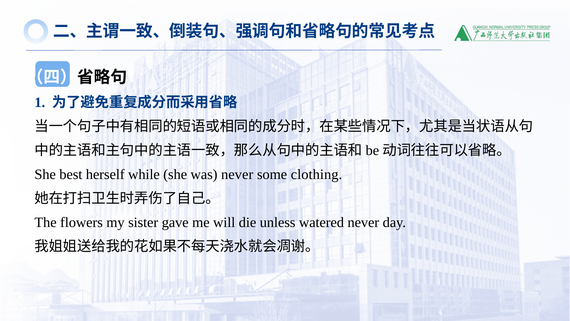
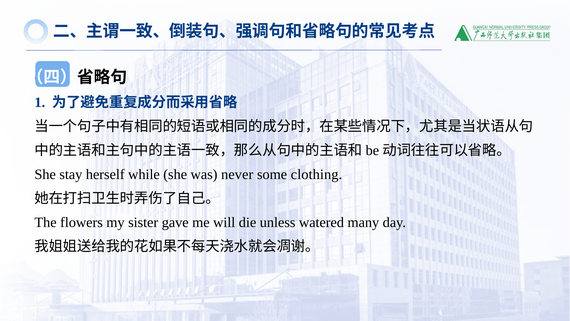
best: best -> stay
watered never: never -> many
